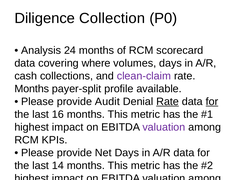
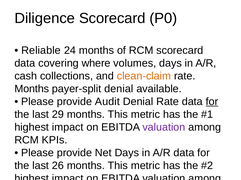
Diligence Collection: Collection -> Scorecard
Analysis: Analysis -> Reliable
clean-claim colour: purple -> orange
payer-split profile: profile -> denial
Rate at (168, 102) underline: present -> none
16: 16 -> 29
14: 14 -> 26
